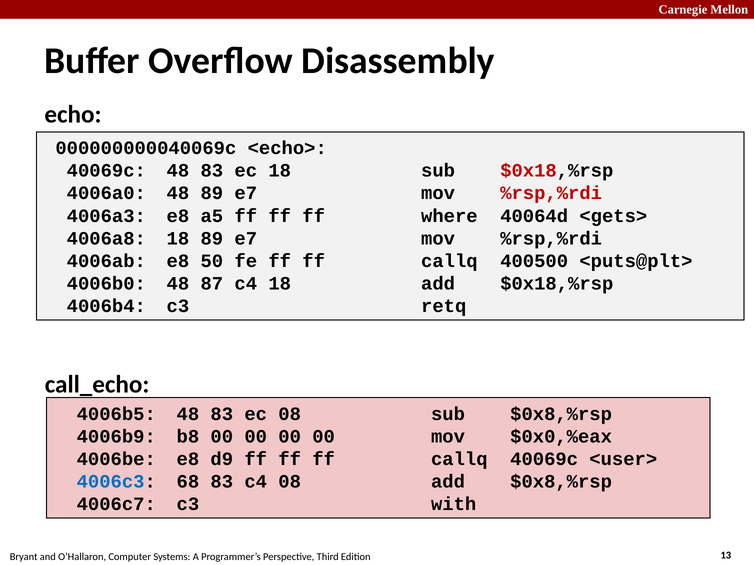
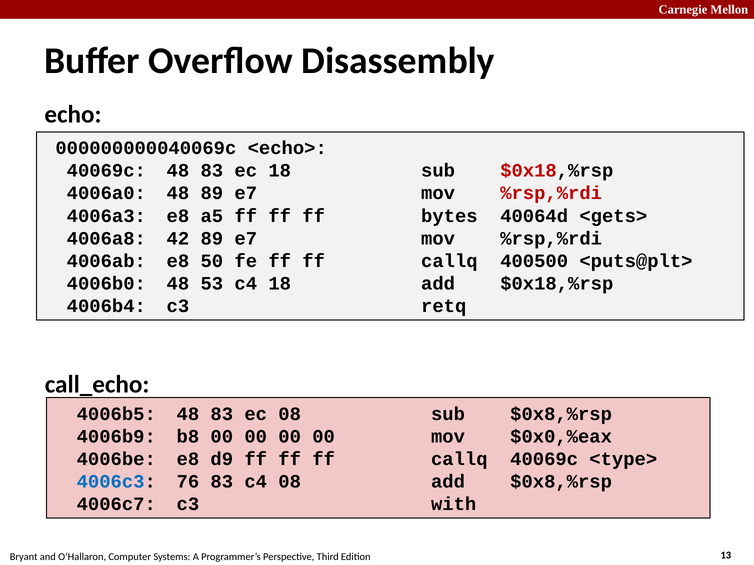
where: where -> bytes
4006a8 18: 18 -> 42
87: 87 -> 53
<user>: <user> -> <type>
68: 68 -> 76
